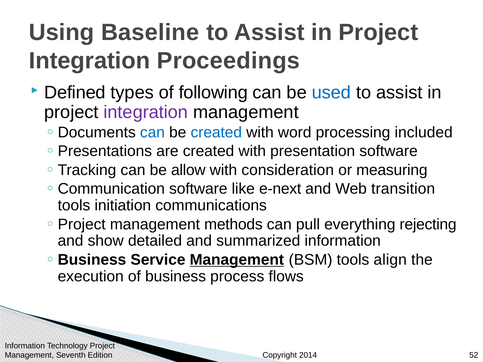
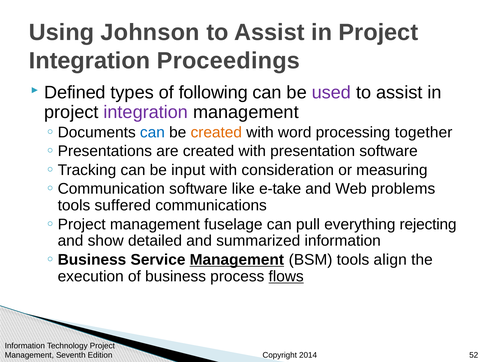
Baseline: Baseline -> Johnson
used colour: blue -> purple
created at (216, 132) colour: blue -> orange
included: included -> together
allow: allow -> input
e-next: e-next -> e-take
transition: transition -> problems
initiation: initiation -> suffered
methods: methods -> fuselage
flows underline: none -> present
